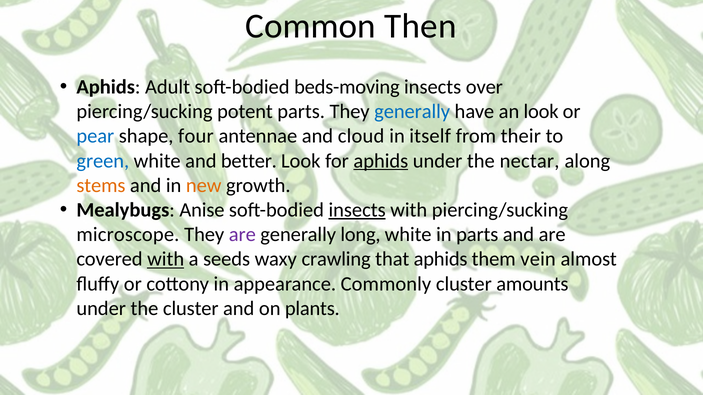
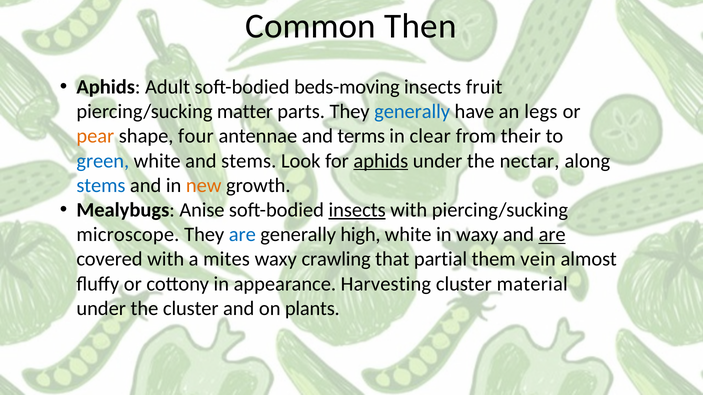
over: over -> fruit
potent: potent -> matter
an look: look -> legs
pear colour: blue -> orange
cloud: cloud -> terms
itself: itself -> clear
and better: better -> stems
stems at (101, 186) colour: orange -> blue
are at (242, 235) colour: purple -> blue
long: long -> high
in parts: parts -> waxy
are at (552, 235) underline: none -> present
with at (166, 259) underline: present -> none
seeds: seeds -> mites
that aphids: aphids -> partial
Commonly: Commonly -> Harvesting
amounts: amounts -> material
